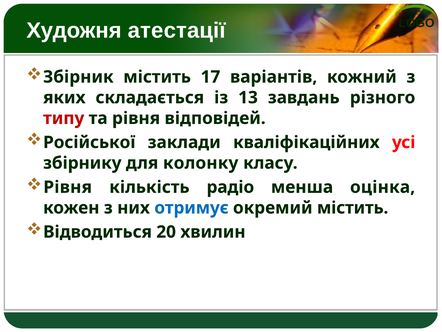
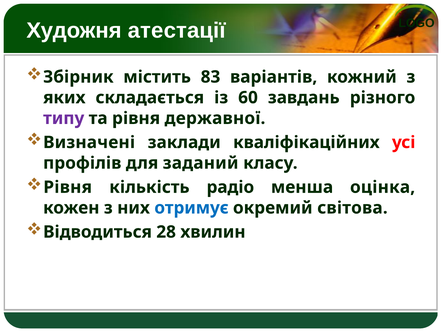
17: 17 -> 83
13: 13 -> 60
типу colour: red -> purple
відповідей: відповідей -> державної
Російської: Російської -> Визначені
збірнику: збірнику -> профілів
колонку: колонку -> заданий
окремий містить: містить -> світова
20: 20 -> 28
